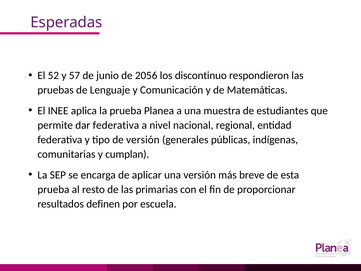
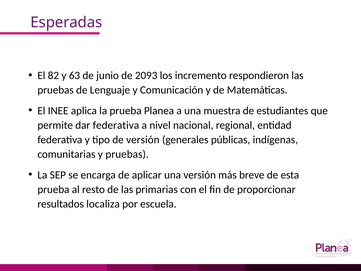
52: 52 -> 82
57: 57 -> 63
2056: 2056 -> 2093
discontinuo: discontinuo -> incremento
y cumplan: cumplan -> pruebas
definen: definen -> localiza
